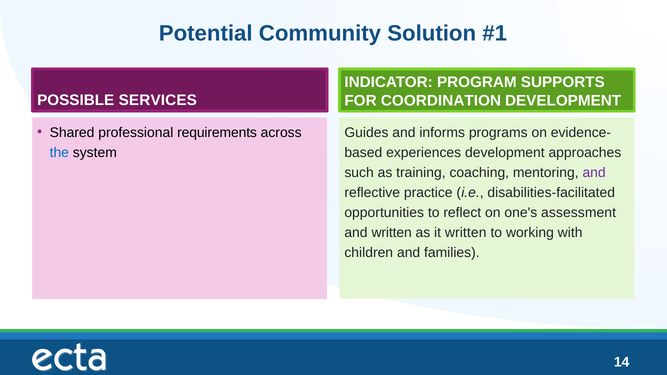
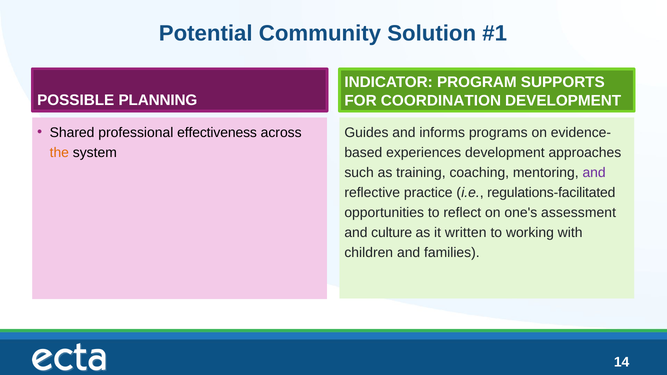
SERVICES: SERVICES -> PLANNING
requirements: requirements -> effectiveness
the colour: blue -> orange
disabilities-facilitated: disabilities-facilitated -> regulations-facilitated
and written: written -> culture
